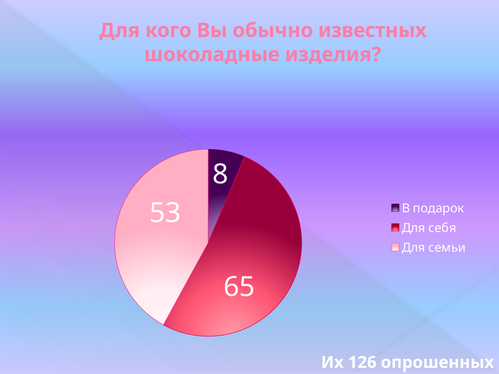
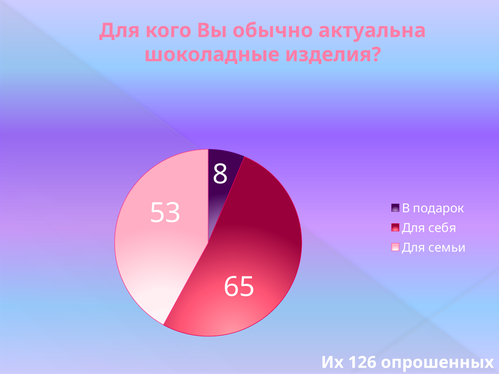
известных: известных -> актуальна
